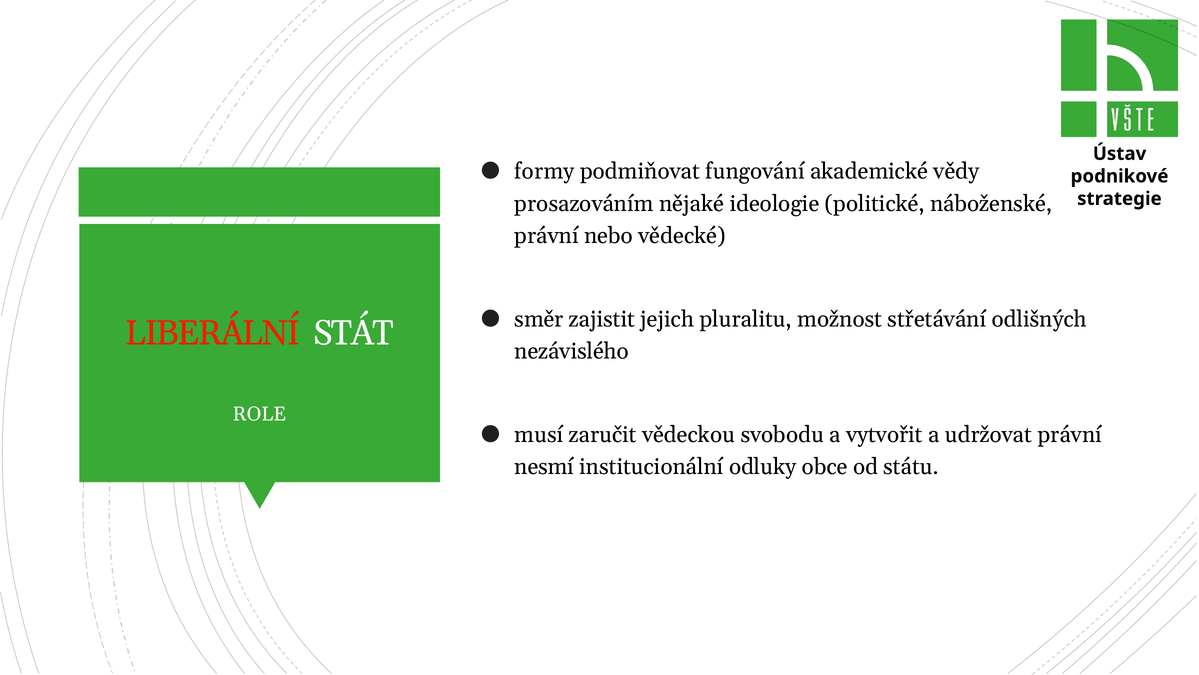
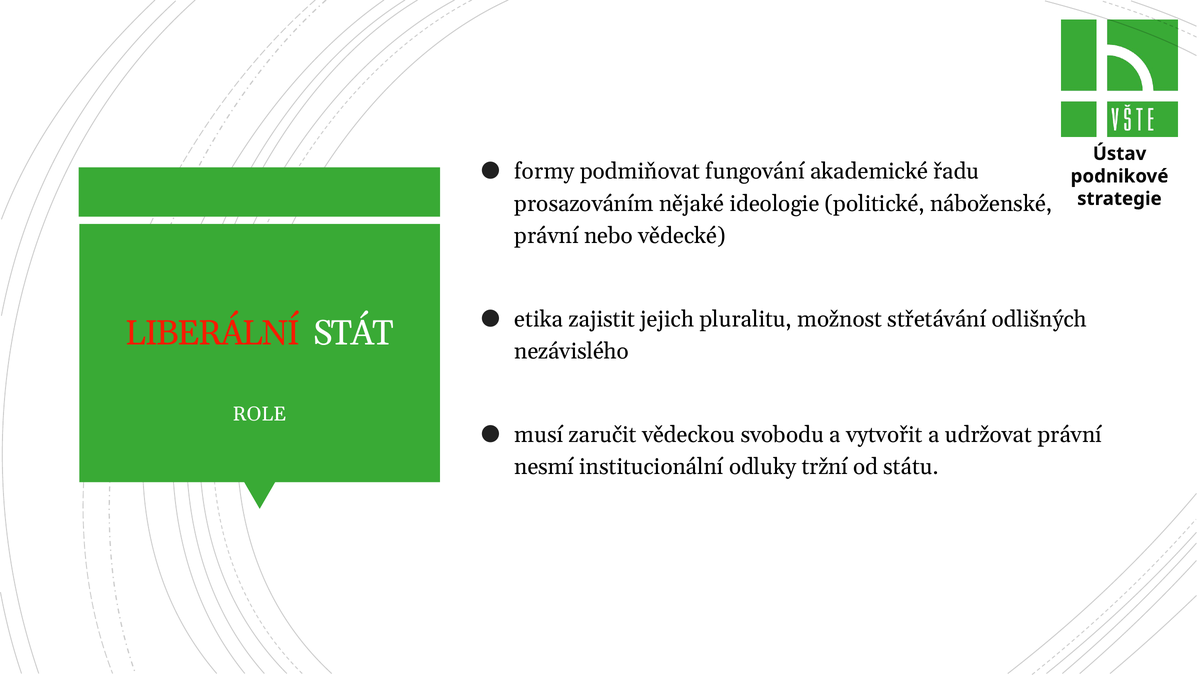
vědy: vědy -> řadu
směr: směr -> etika
obce: obce -> tržní
